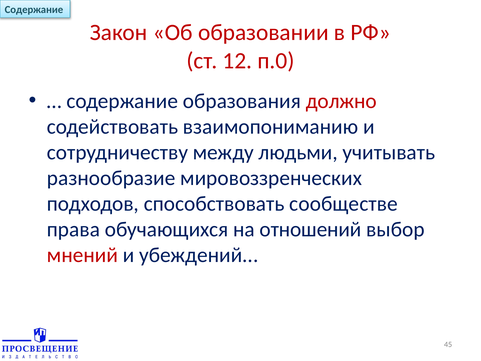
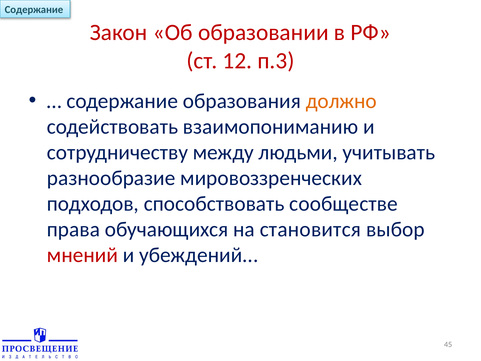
п.0: п.0 -> п.3
должно colour: red -> orange
отношений: отношений -> становится
